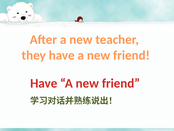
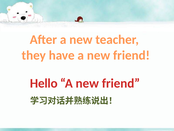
Have at (44, 83): Have -> Hello
